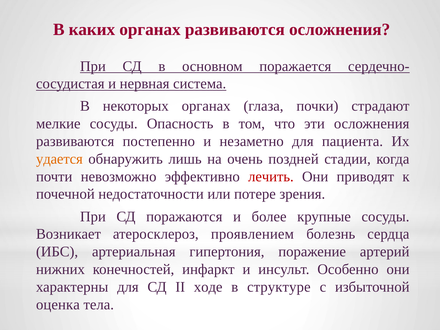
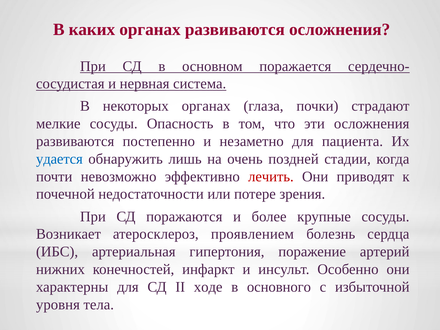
удается colour: orange -> blue
структуре: структуре -> основного
оценка: оценка -> уровня
